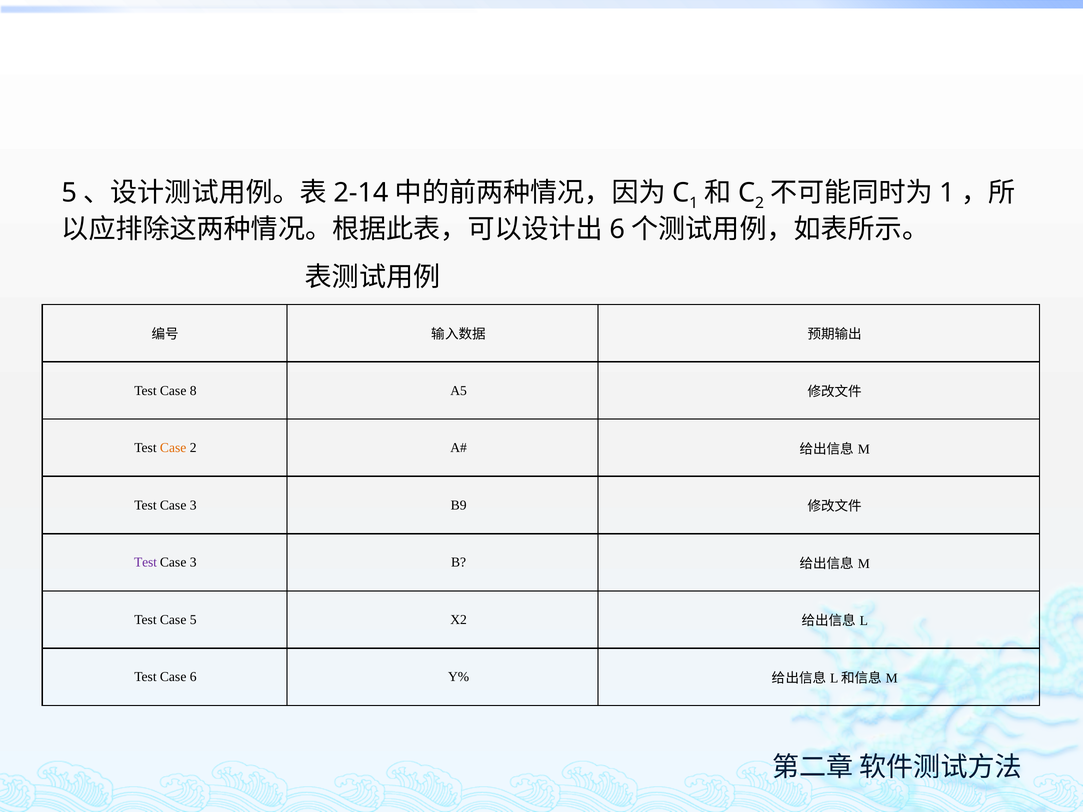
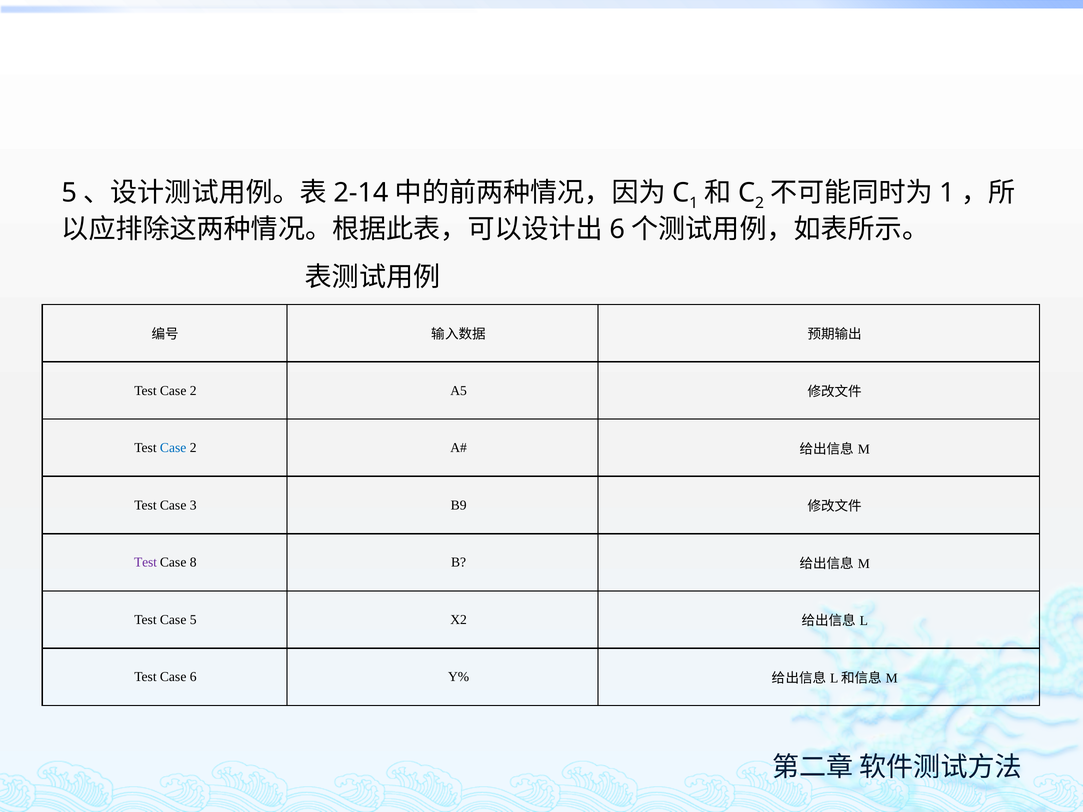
8 at (193, 391): 8 -> 2
Case at (173, 448) colour: orange -> blue
3 at (193, 563): 3 -> 8
